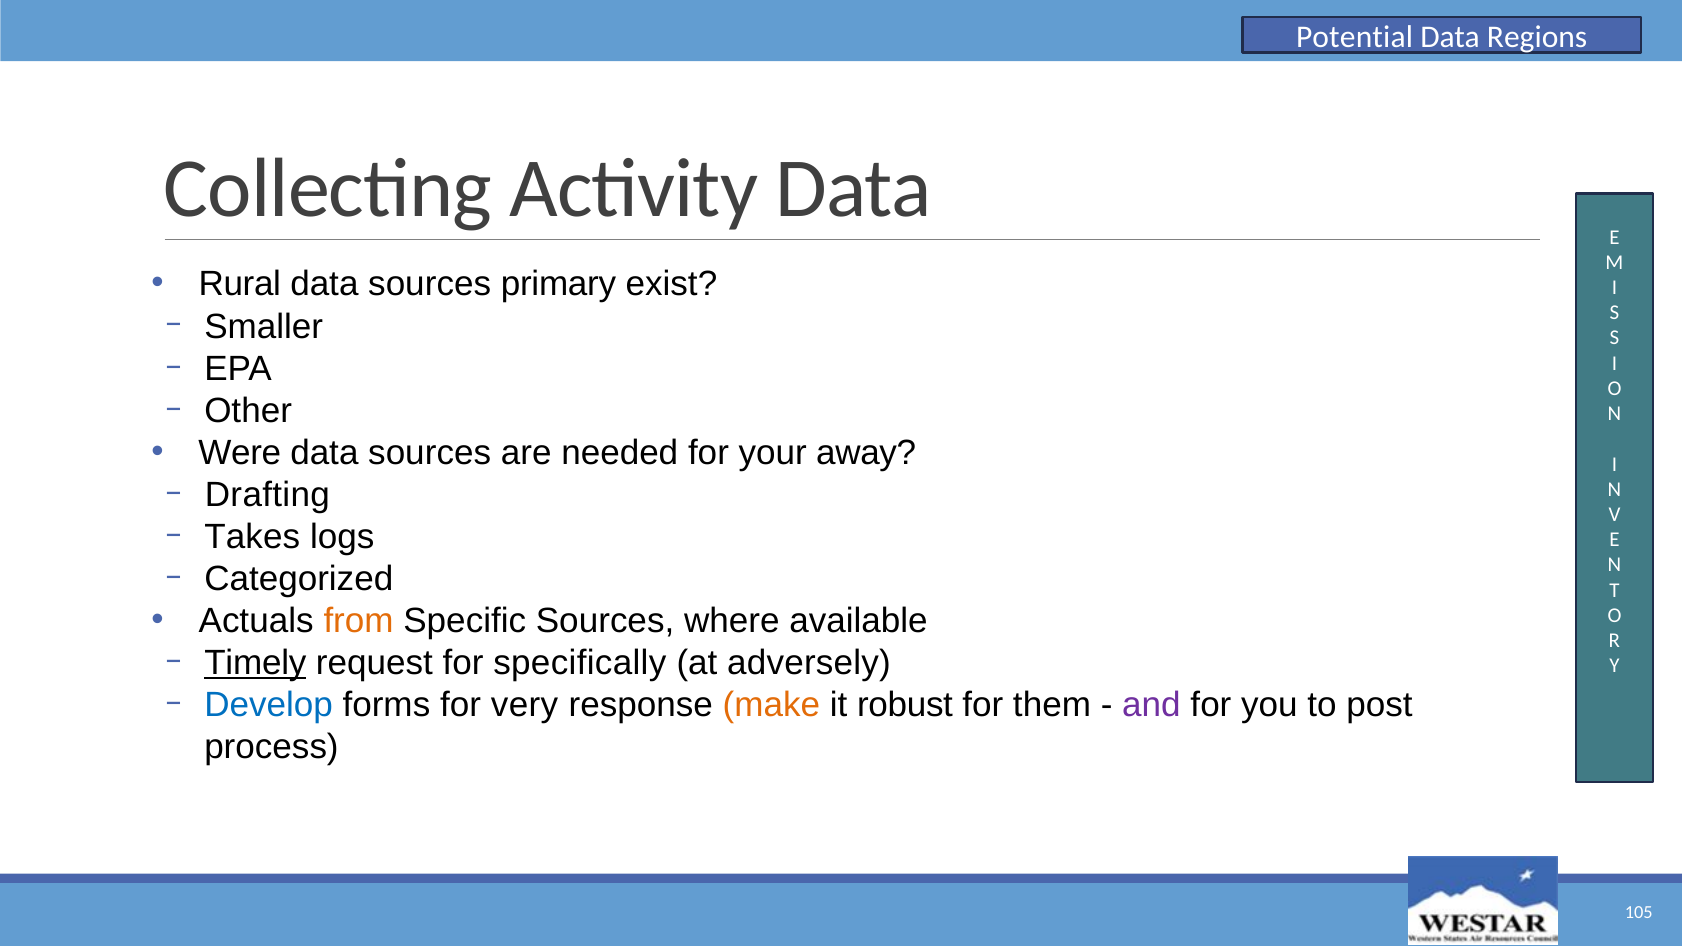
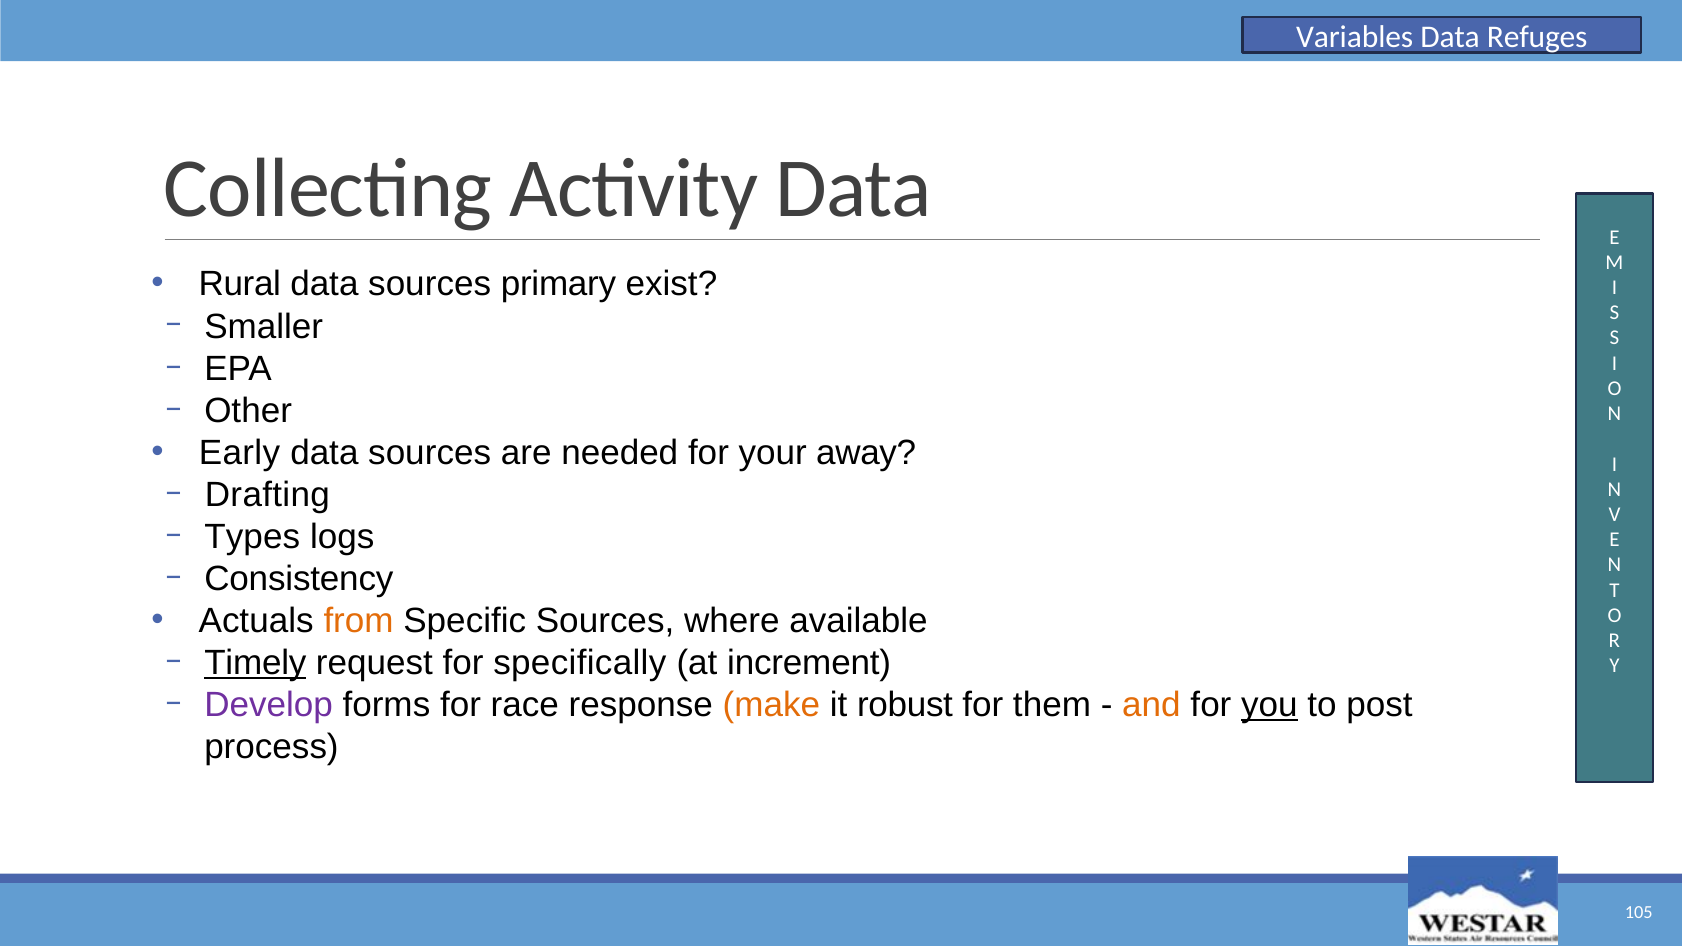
Potential: Potential -> Variables
Regions: Regions -> Refuges
Were: Were -> Early
Takes: Takes -> Types
Categorized: Categorized -> Consistency
adversely: adversely -> increment
Develop colour: blue -> purple
very: very -> race
and colour: purple -> orange
you underline: none -> present
